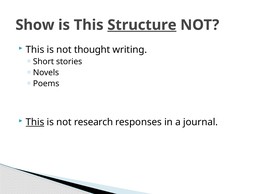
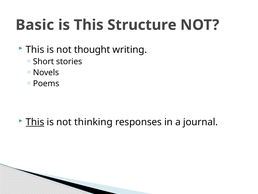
Show: Show -> Basic
Structure underline: present -> none
research: research -> thinking
